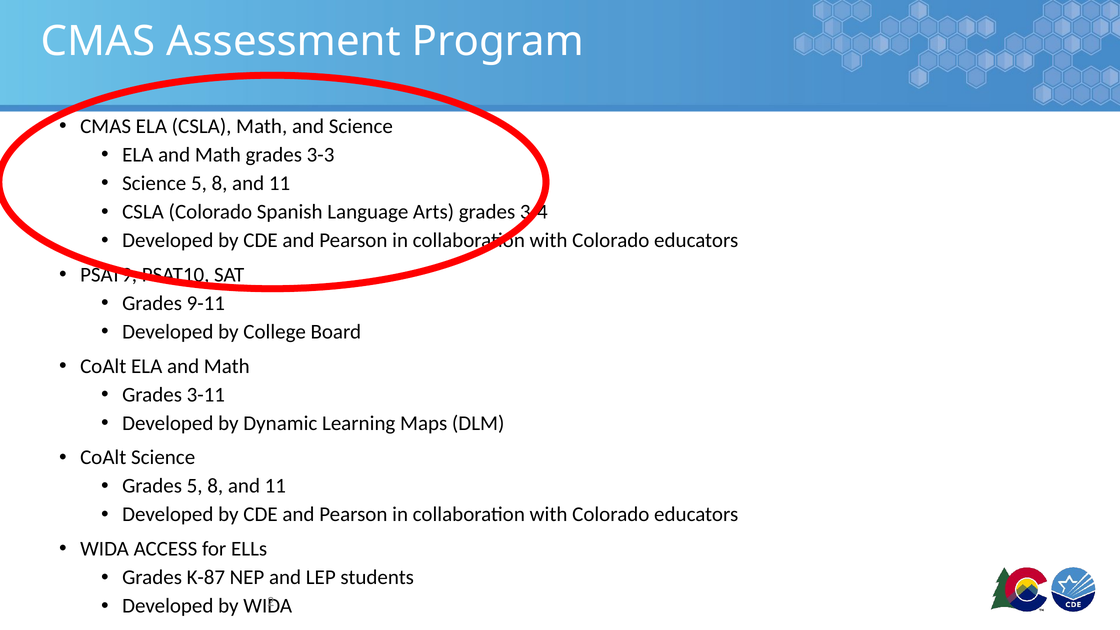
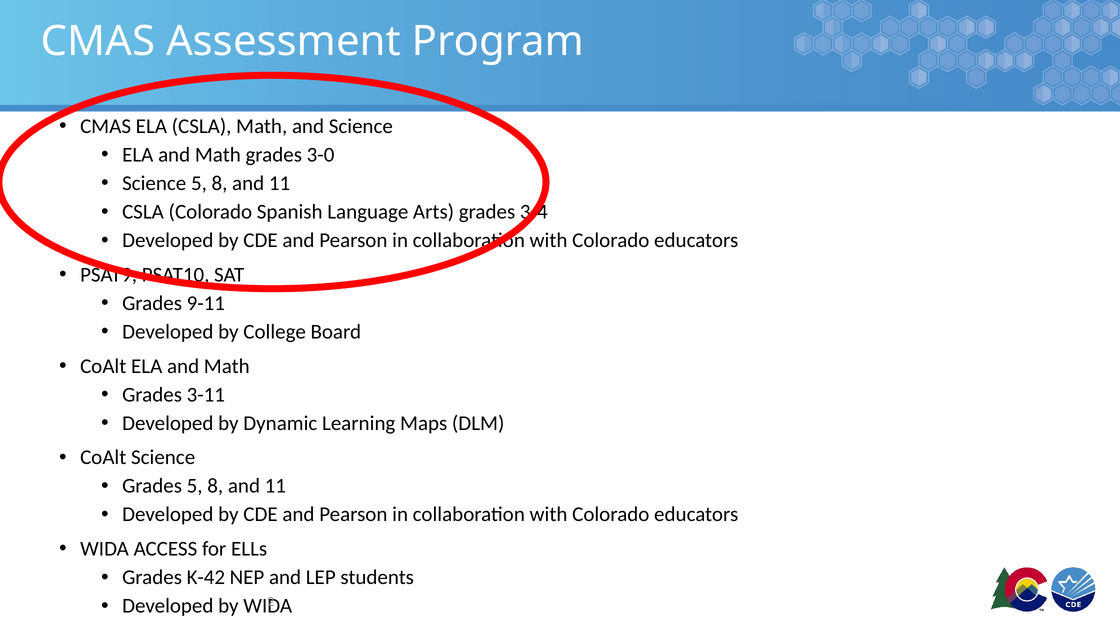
3-3: 3-3 -> 3-0
K-87: K-87 -> K-42
